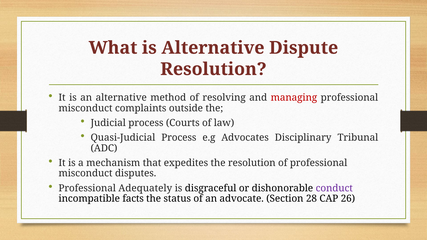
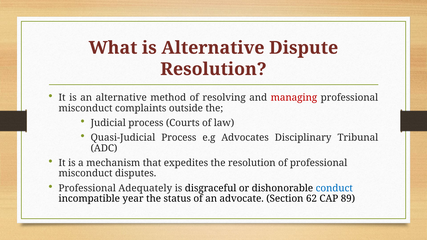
conduct colour: purple -> blue
facts: facts -> year
28: 28 -> 62
26: 26 -> 89
